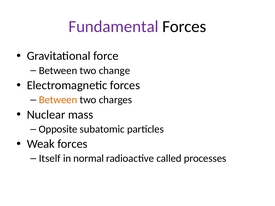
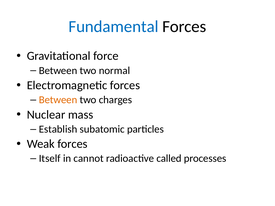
Fundamental colour: purple -> blue
change: change -> normal
Opposite: Opposite -> Establish
normal: normal -> cannot
